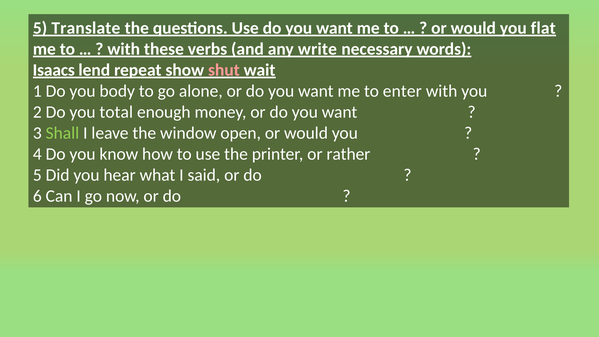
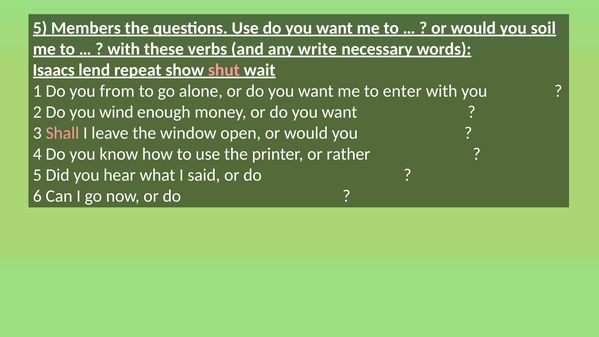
Translate: Translate -> Members
flat: flat -> soil
body: body -> from
total: total -> wind
Shall colour: light green -> pink
